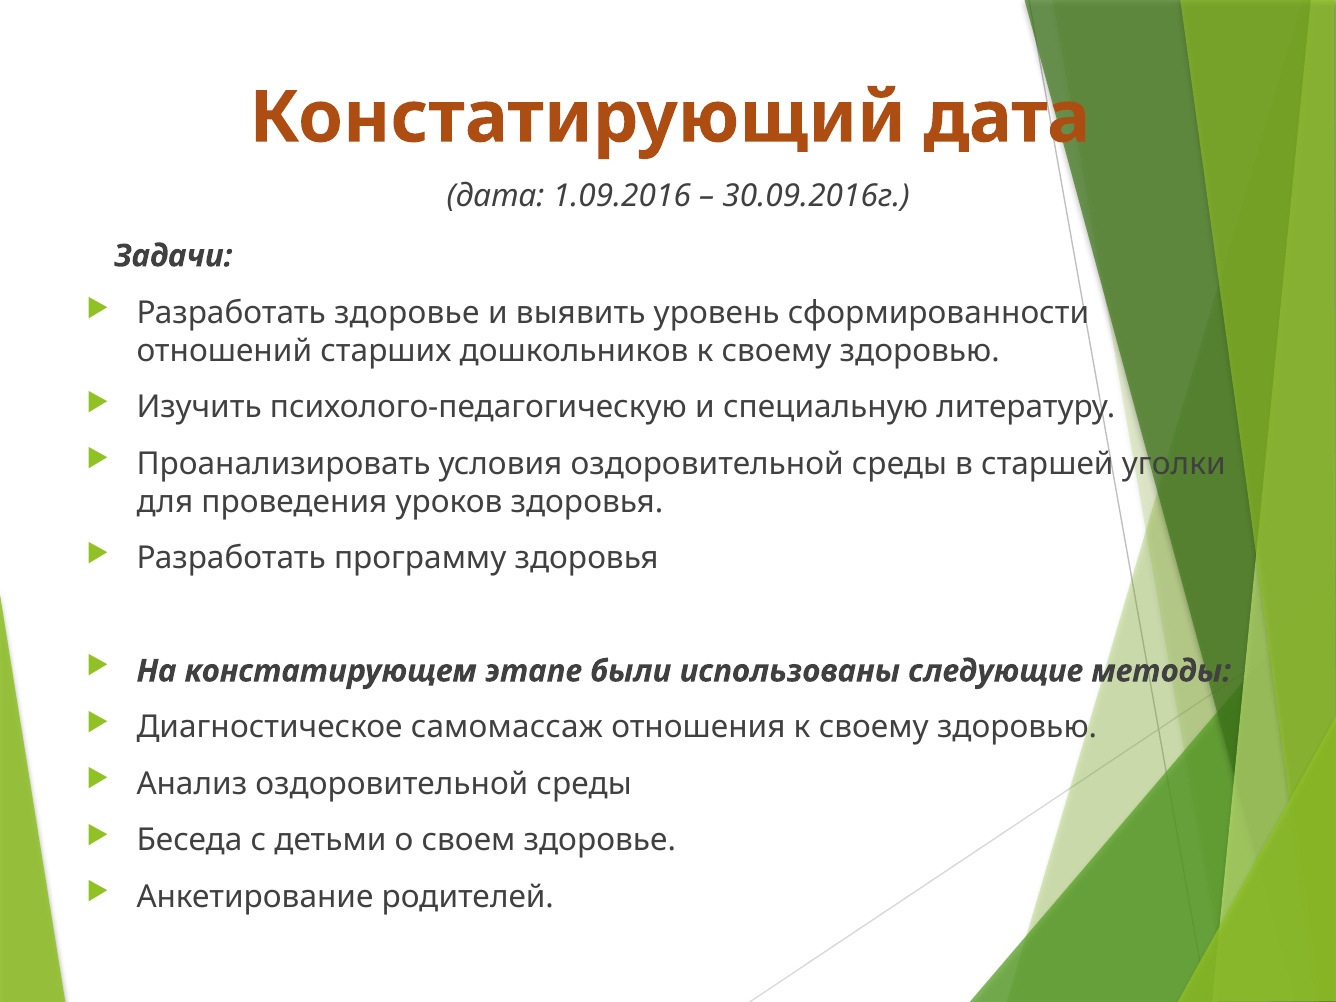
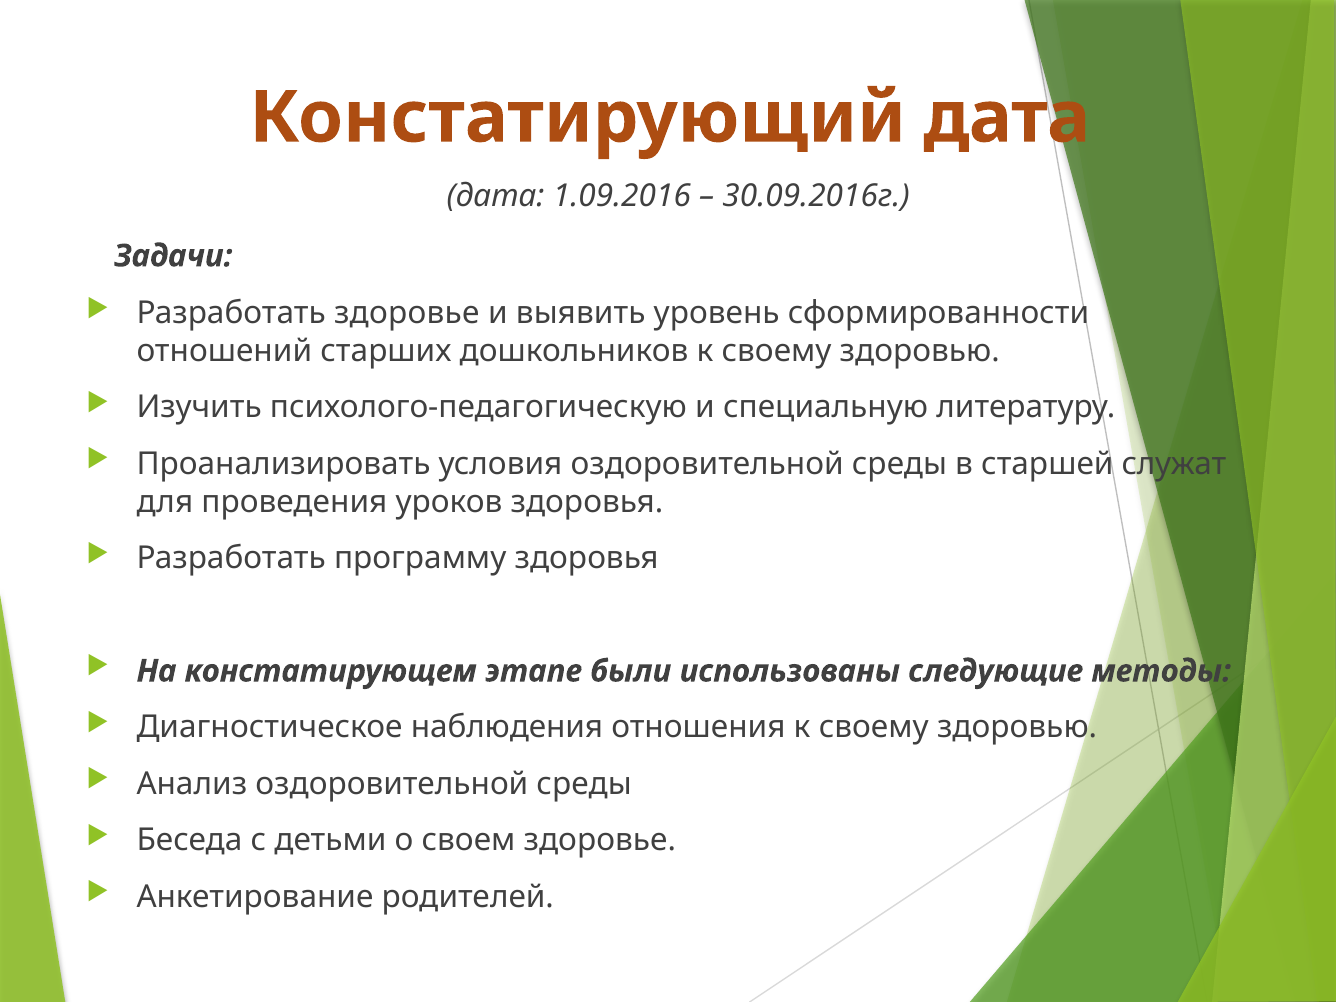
уголки: уголки -> служат
самомассаж: самомассаж -> наблюдения
